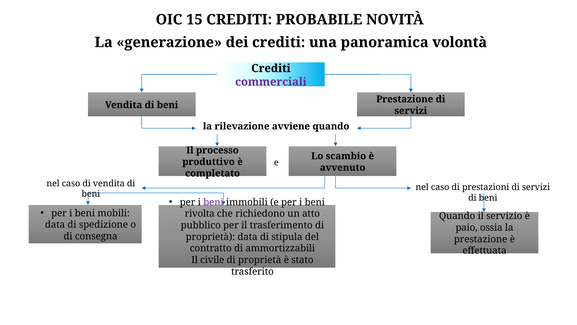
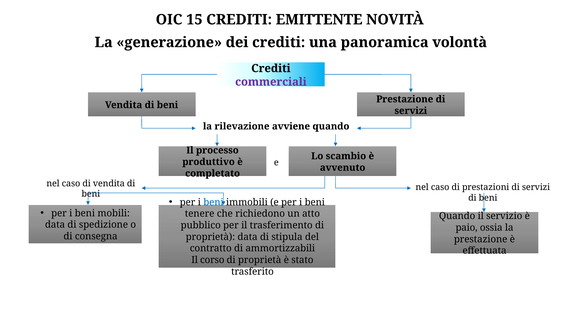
PROBABILE: PROBABILE -> EMITTENTE
beni at (213, 202) colour: purple -> blue
rivolta: rivolta -> tenere
civile: civile -> corso
